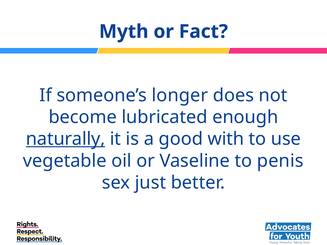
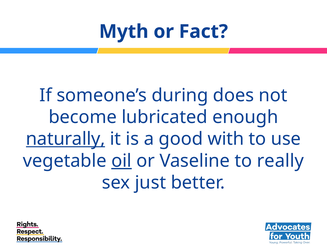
longer: longer -> during
oil underline: none -> present
penis: penis -> really
